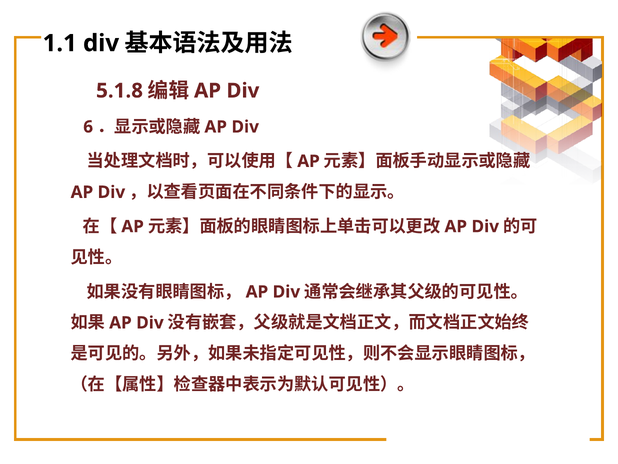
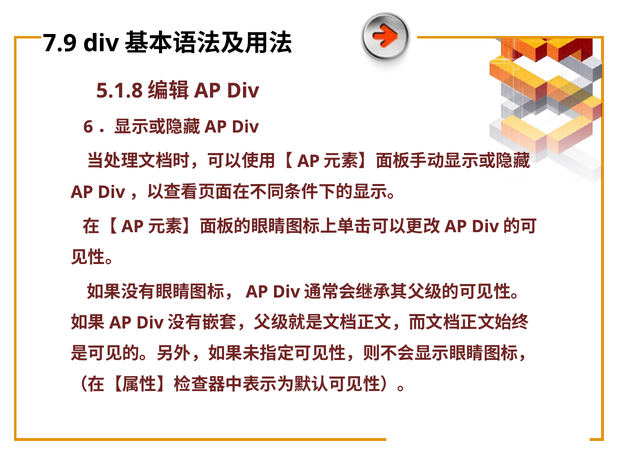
1.1: 1.1 -> 7.9
